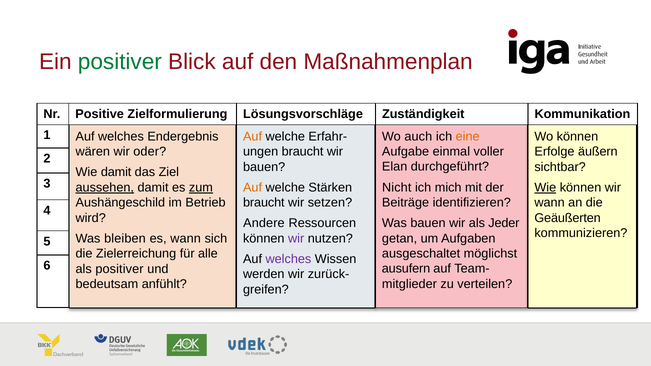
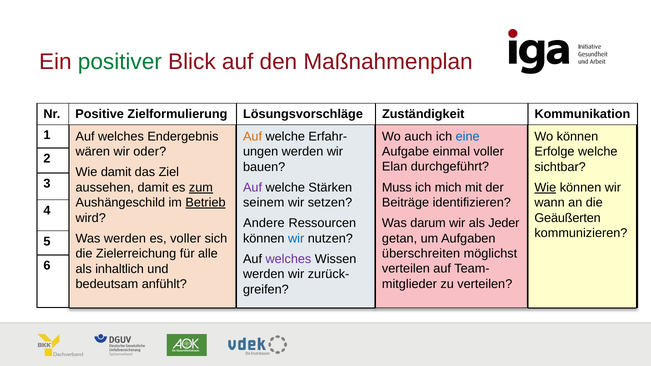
eine colour: orange -> blue
braucht at (303, 152): braucht -> werden
Erfolge äußern: äußern -> welche
Nicht: Nicht -> Muss
aussehen underline: present -> none
Auf at (253, 188) colour: orange -> purple
Betrieb underline: none -> present
braucht at (264, 203): braucht -> seinem
Was bauen: bauen -> darum
Was bleiben: bleiben -> werden
es wann: wann -> voller
wir at (296, 239) colour: purple -> blue
ausgeschaltet: ausgeschaltet -> überschreiten
ausufern at (406, 269): ausufern -> verteilen
als positiver: positiver -> inhaltlich
